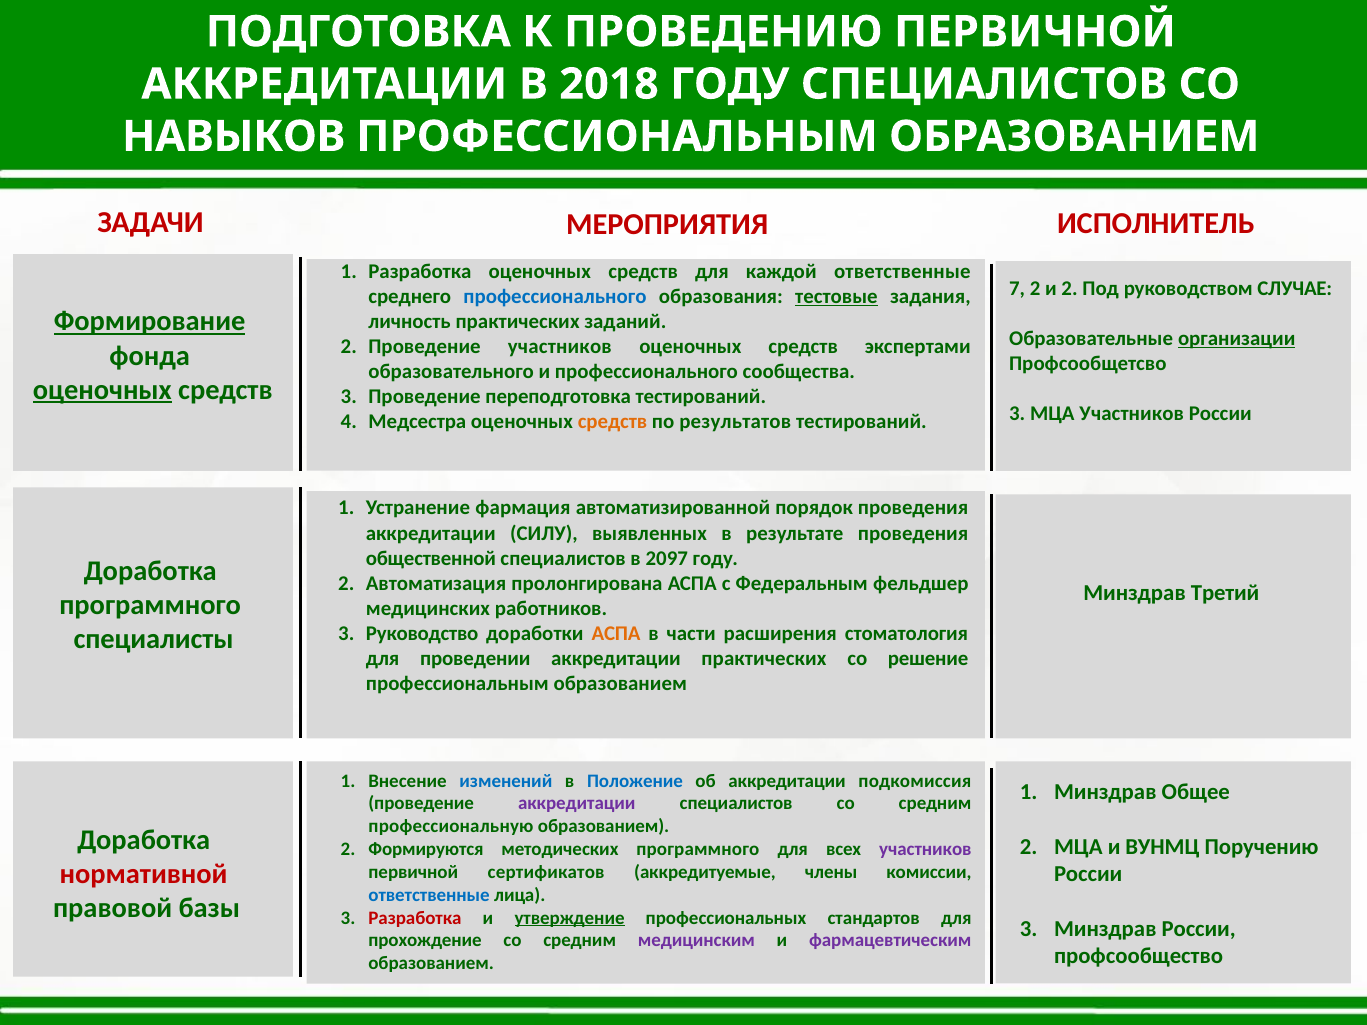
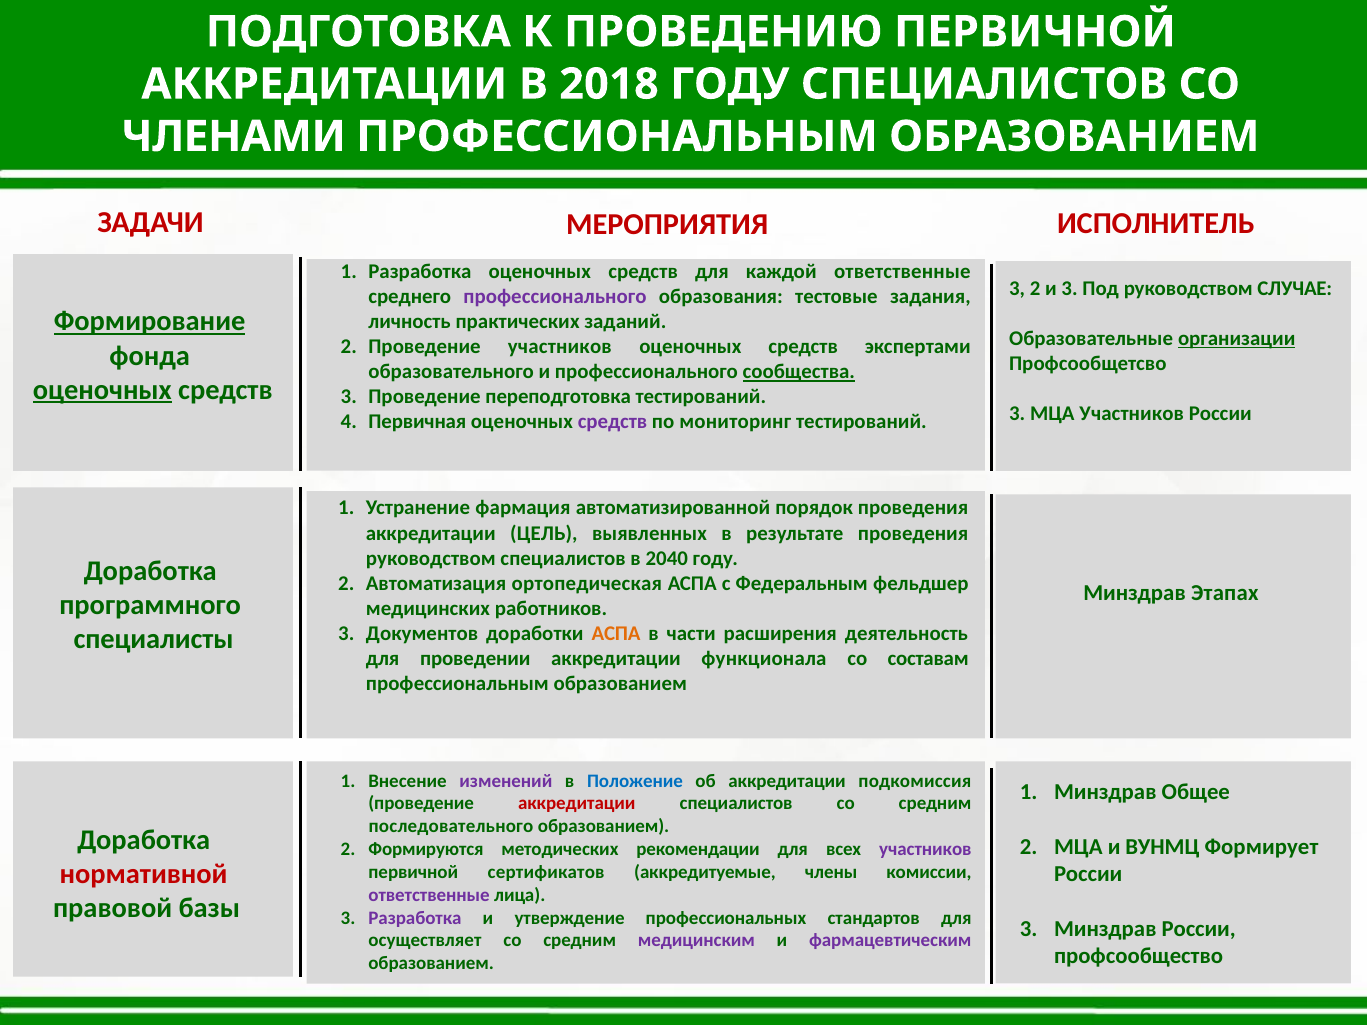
НАВЫКОВ: НАВЫКОВ -> ЧЛЕНАМИ
7 at (1017, 288): 7 -> 3
и 2: 2 -> 3
профессионального at (555, 297) colour: blue -> purple
тестовые underline: present -> none
сообщества underline: none -> present
Медсестра: Медсестра -> Первичная
средств at (613, 422) colour: orange -> purple
результатов: результатов -> мониторинг
СИЛУ: СИЛУ -> ЦЕЛЬ
общественной at (431, 558): общественной -> руководством
2097: 2097 -> 2040
пролонгирована: пролонгирована -> ортопедическая
Третий: Третий -> Этапах
Руководство: Руководство -> Документов
стоматология: стоматология -> деятельность
аккредитации практических: практических -> функционала
решение: решение -> составам
изменений colour: blue -> purple
аккредитации at (577, 804) colour: purple -> red
профессиональную: профессиональную -> последовательного
Поручению: Поручению -> Формирует
методических программного: программного -> рекомендации
ответственные at (429, 895) colour: blue -> purple
Разработка at (415, 918) colour: red -> purple
утверждение underline: present -> none
прохождение: прохождение -> осуществляет
